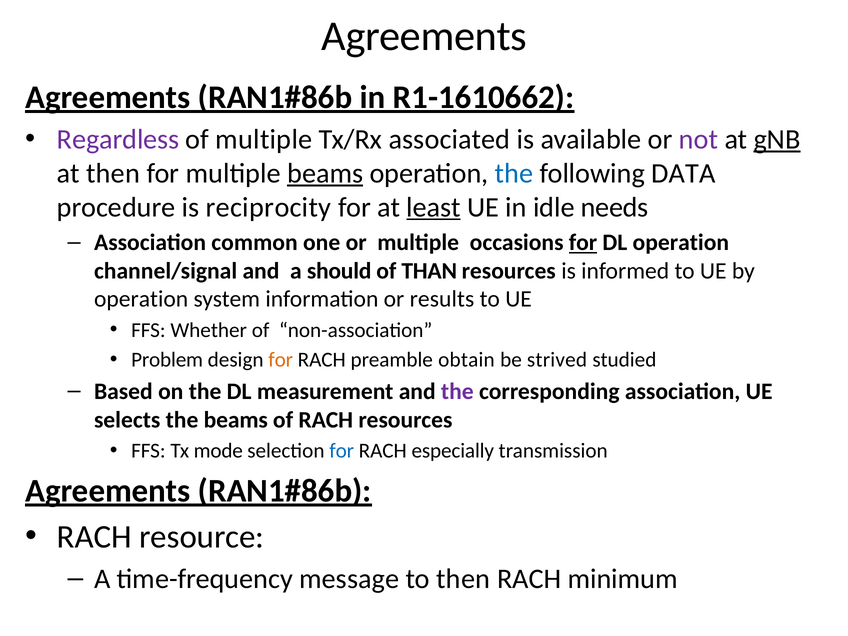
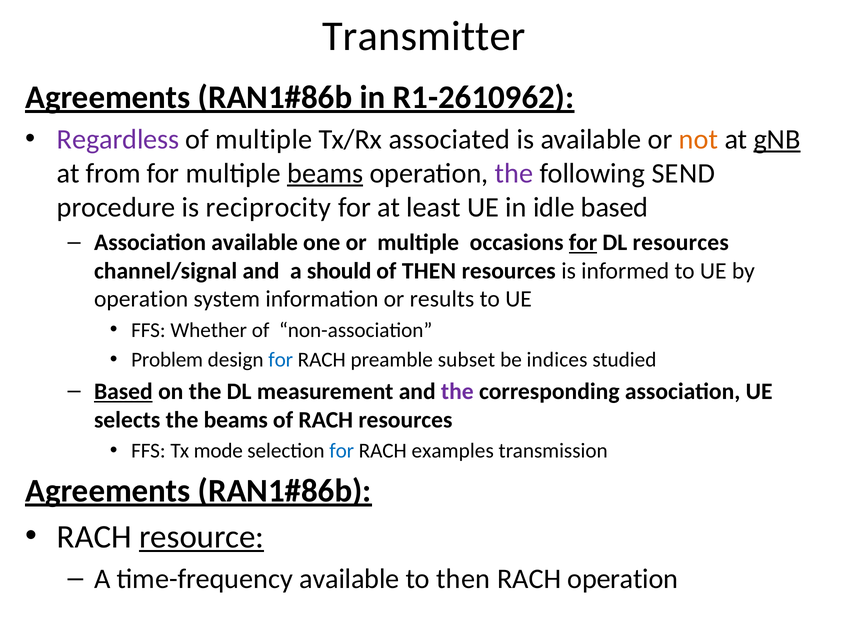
Agreements at (424, 36): Agreements -> Transmitter
R1-1610662: R1-1610662 -> R1-2610962
not colour: purple -> orange
at then: then -> from
the at (514, 173) colour: blue -> purple
DATA: DATA -> SEND
least underline: present -> none
idle needs: needs -> based
Association common: common -> available
DL operation: operation -> resources
of THAN: THAN -> THEN
for at (281, 360) colour: orange -> blue
obtain: obtain -> subset
strived: strived -> indices
Based at (123, 392) underline: none -> present
especially: especially -> examples
resource underline: none -> present
time-frequency message: message -> available
RACH minimum: minimum -> operation
